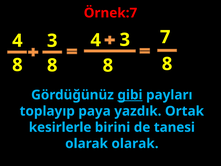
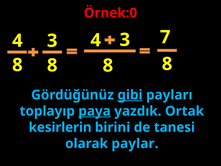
Örnek:7: Örnek:7 -> Örnek:0
paya underline: none -> present
kesirlerle: kesirlerle -> kesirlerin
olarak olarak: olarak -> paylar
